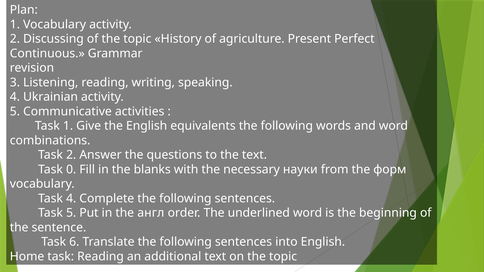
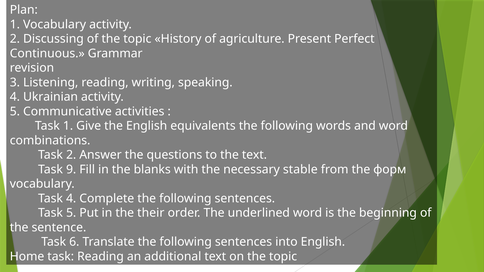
0: 0 -> 9
науки: науки -> stable
англ: англ -> their
